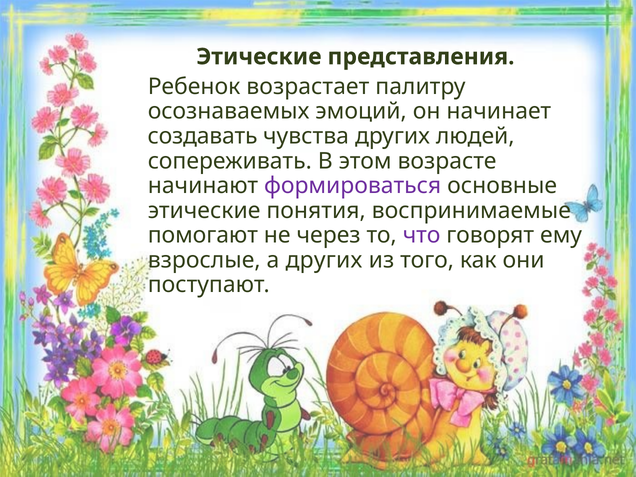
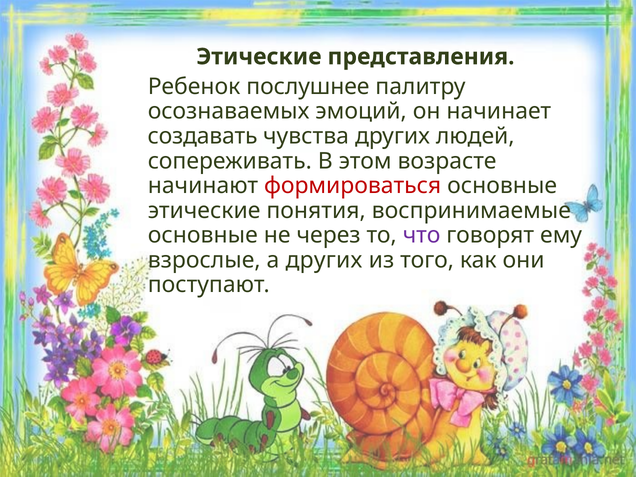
возрастает: возрастает -> послушнее
формироваться colour: purple -> red
помогают at (203, 235): помогают -> основные
